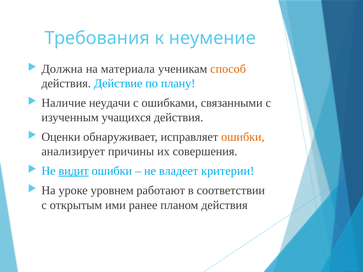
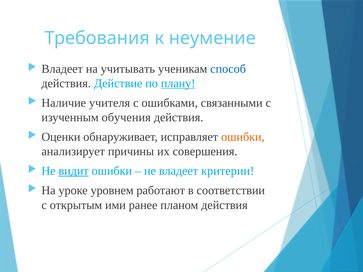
Должна at (62, 69): Должна -> Владеет
материала: материала -> учитывать
способ colour: orange -> blue
плану underline: none -> present
неудачи: неудачи -> учителя
учащихся: учащихся -> обучения
